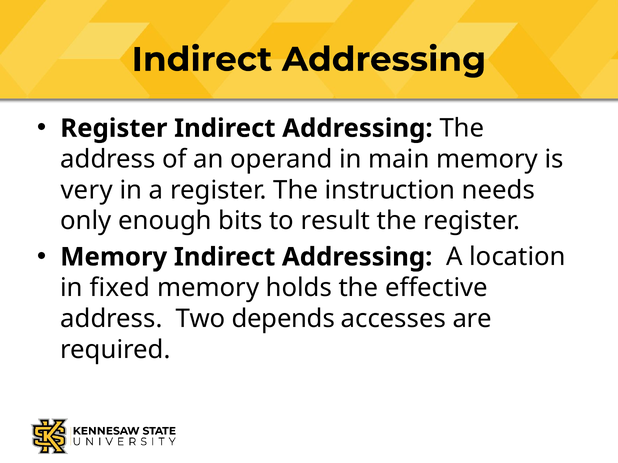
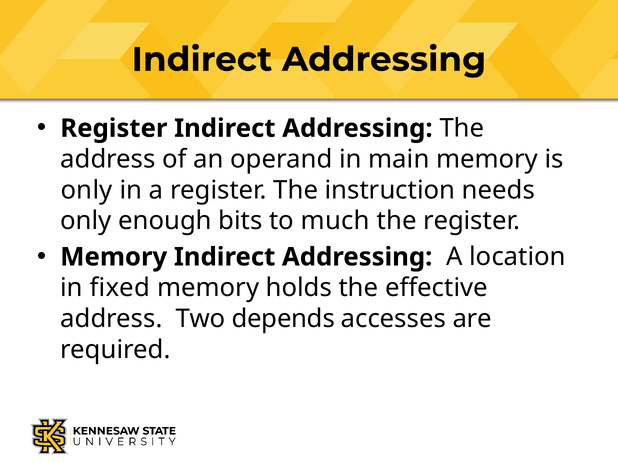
very at (87, 190): very -> only
result: result -> much
